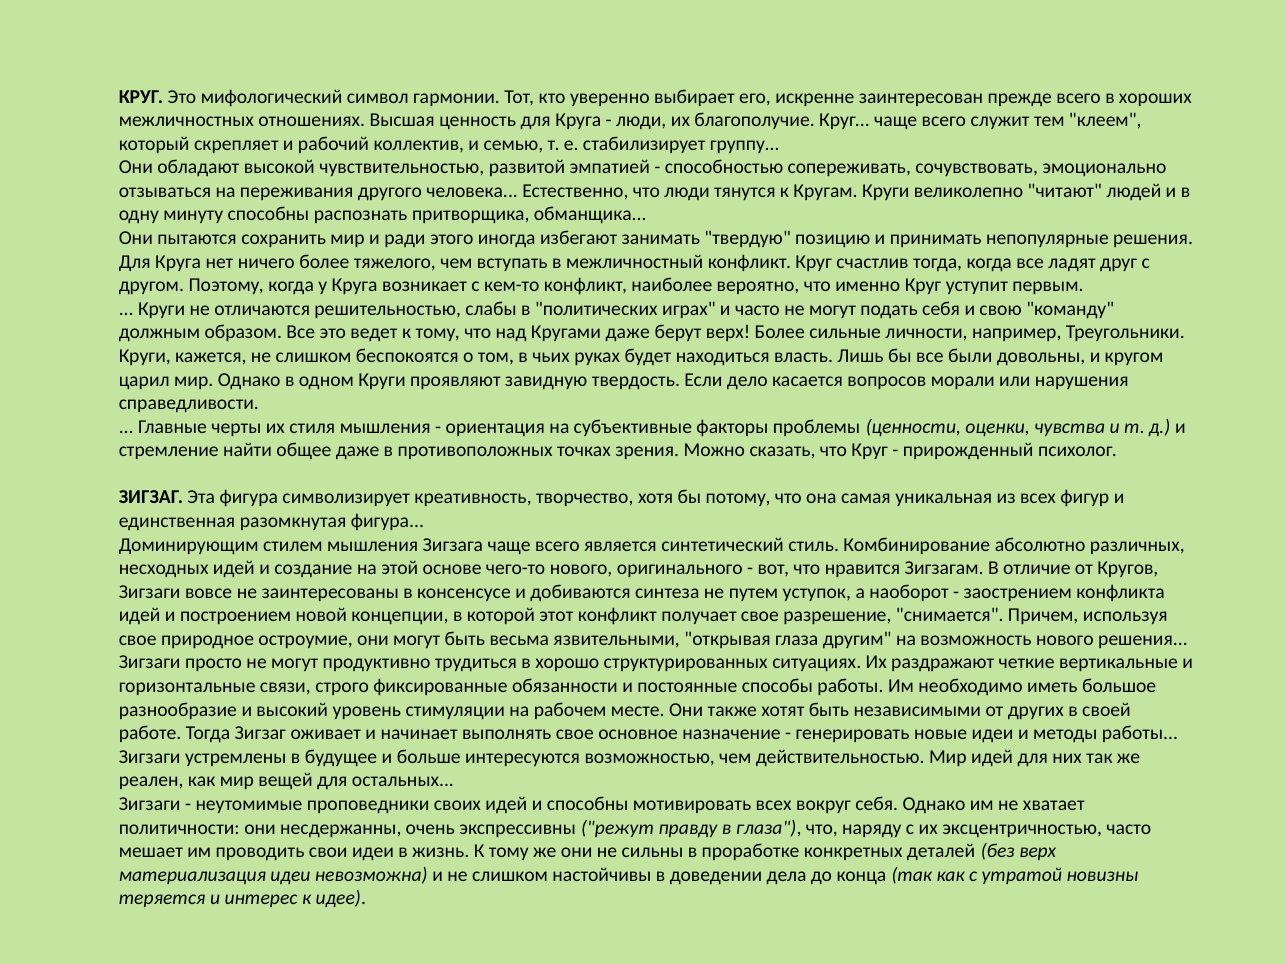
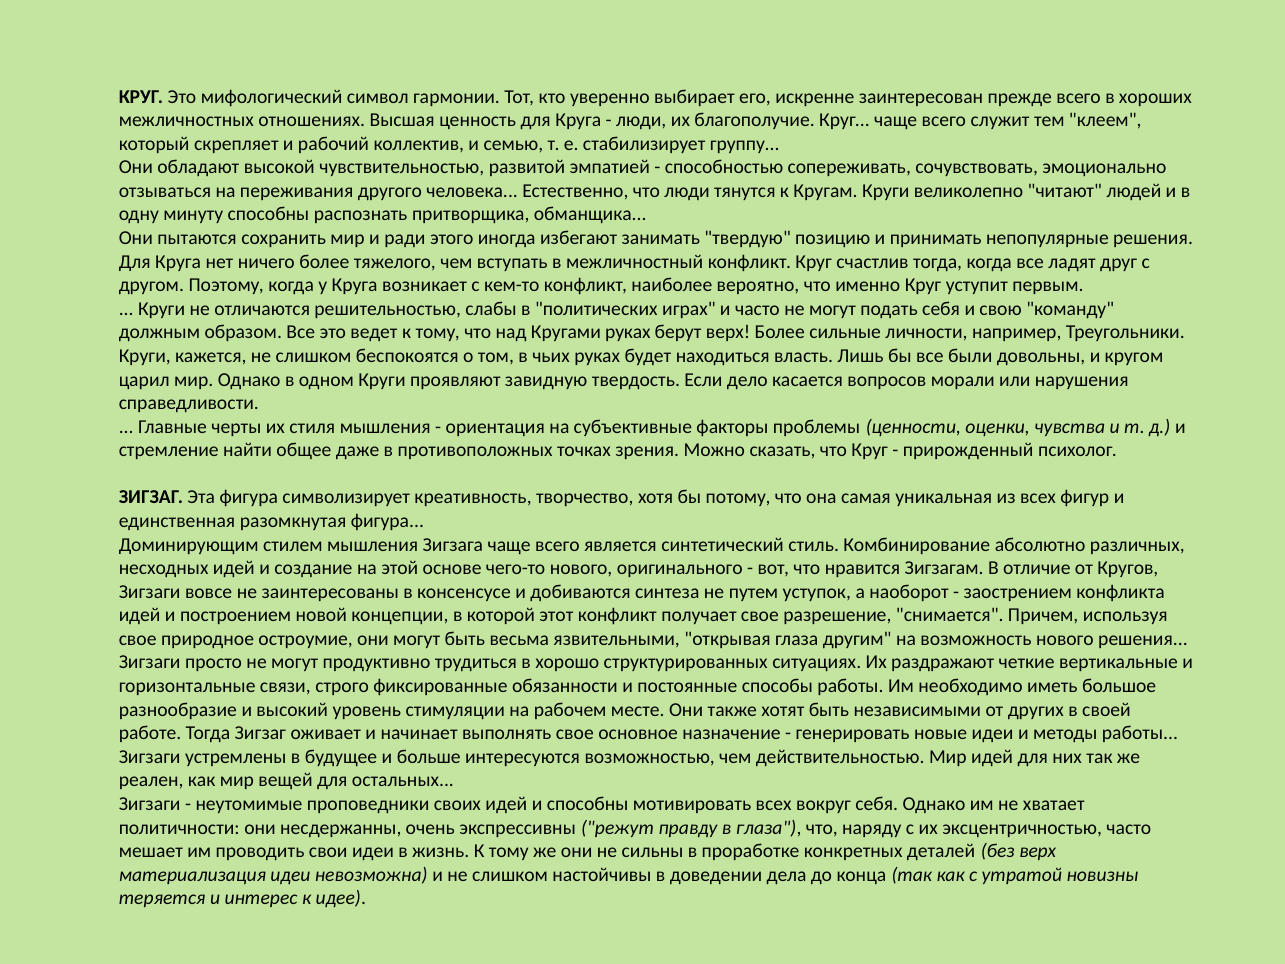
Кругами даже: даже -> руках
